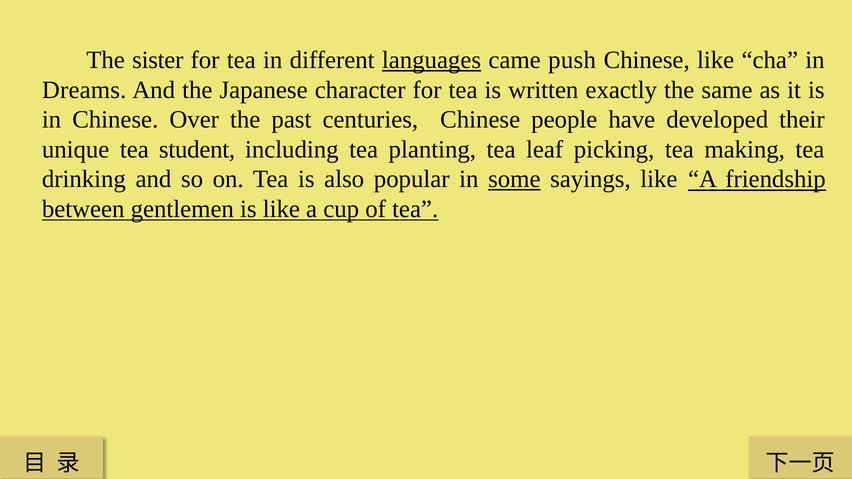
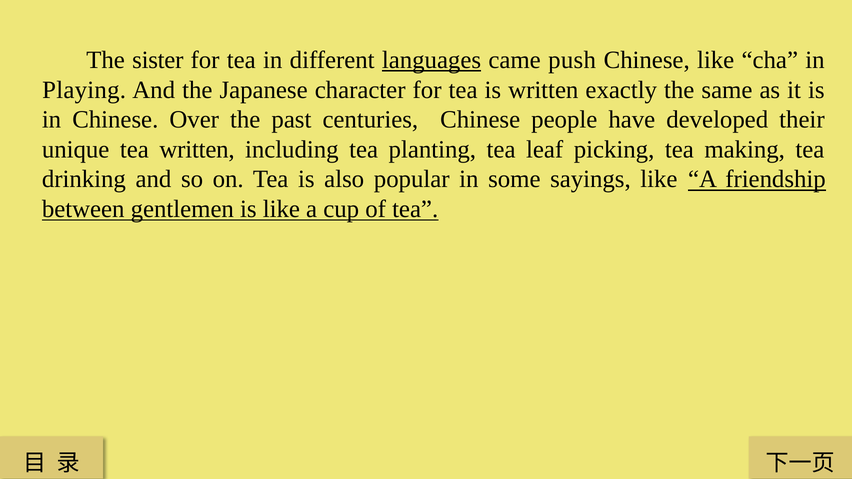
Dreams: Dreams -> Playing
tea student: student -> written
some underline: present -> none
